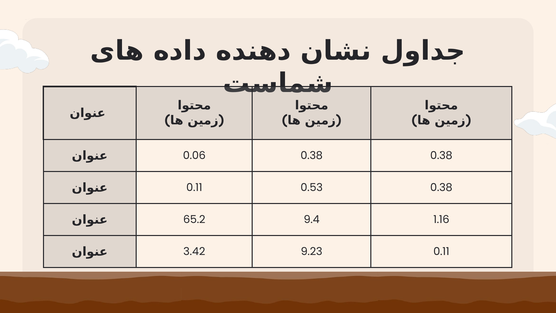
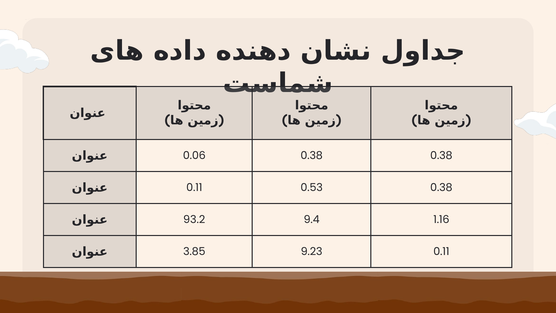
65.2: 65.2 -> 93.2
3.42: 3.42 -> 3.85
